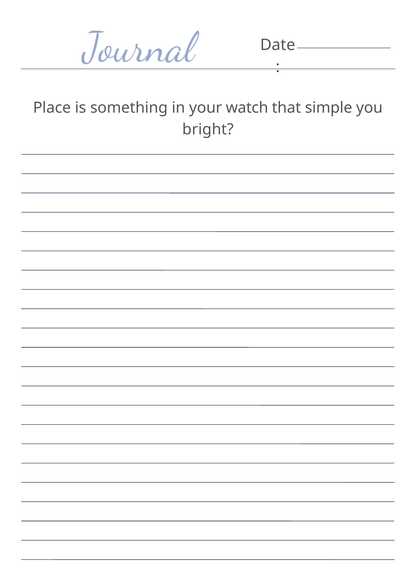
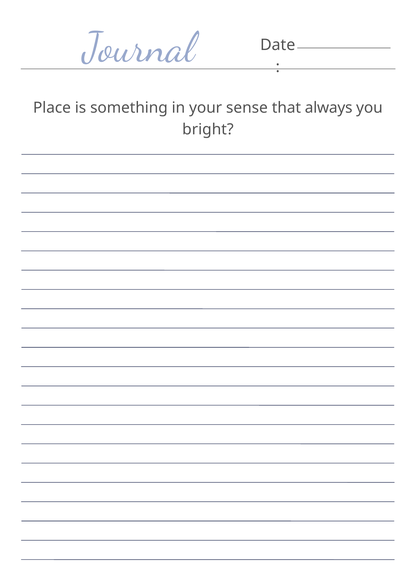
watch: watch -> sense
simple: simple -> always
